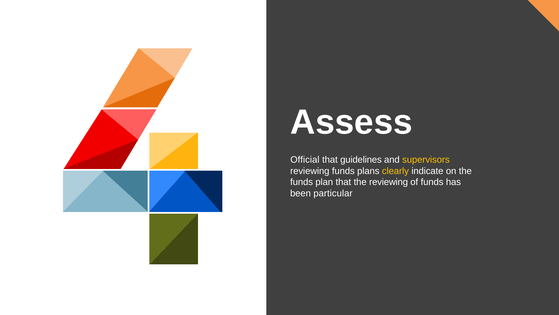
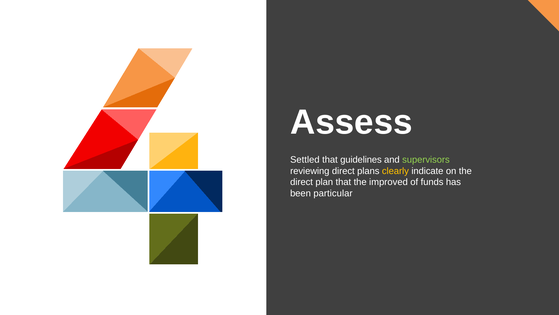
Official: Official -> Settled
supervisors colour: yellow -> light green
reviewing funds: funds -> direct
funds at (302, 182): funds -> direct
the reviewing: reviewing -> improved
